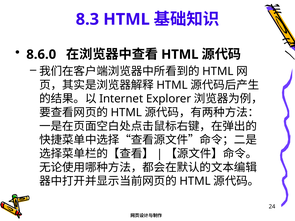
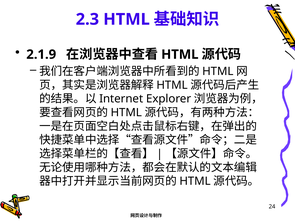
8.3: 8.3 -> 2.3
8.6.0: 8.6.0 -> 2.1.9
